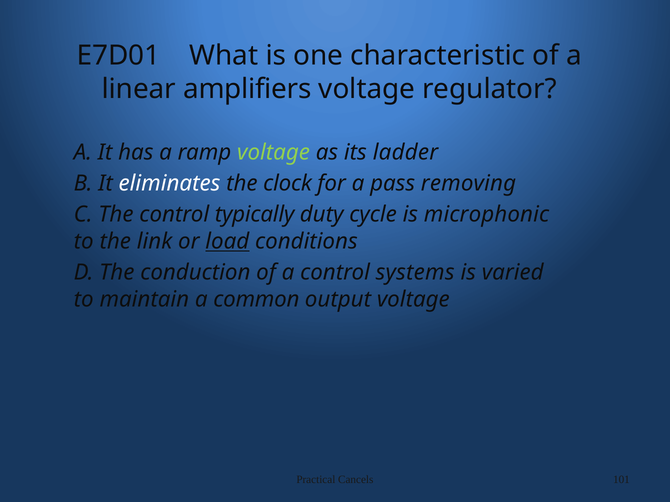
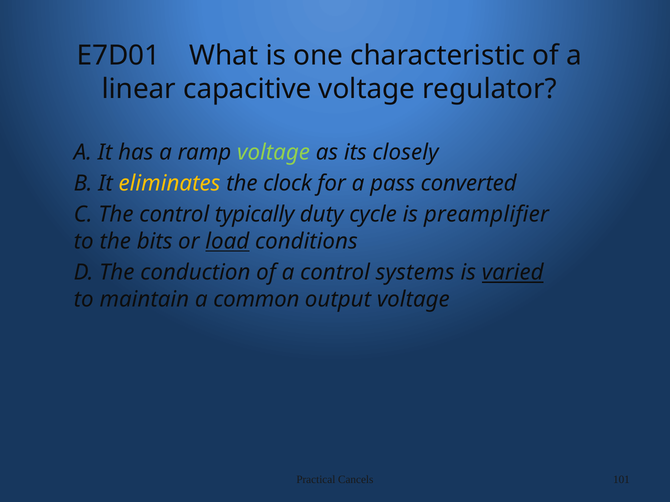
amplifiers: amplifiers -> capacitive
ladder: ladder -> closely
eliminates colour: white -> yellow
removing: removing -> converted
microphonic: microphonic -> preamplifier
link: link -> bits
varied underline: none -> present
